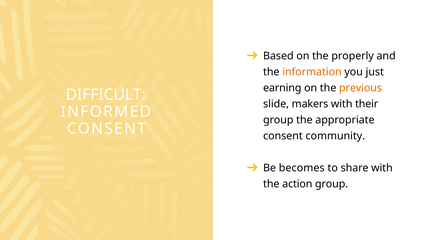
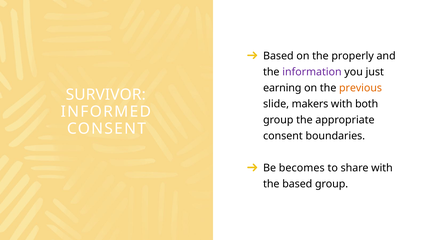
information colour: orange -> purple
DIFFICULT: DIFFICULT -> SURVIVOR
their: their -> both
community: community -> boundaries
the action: action -> based
